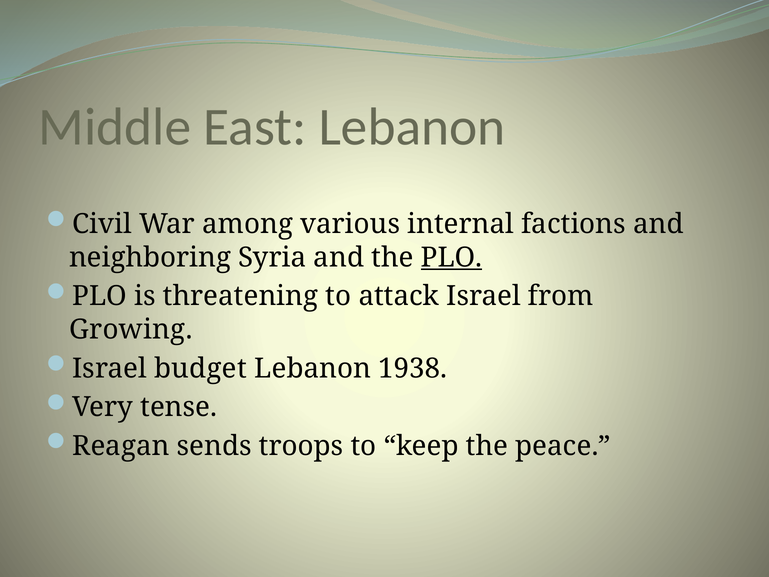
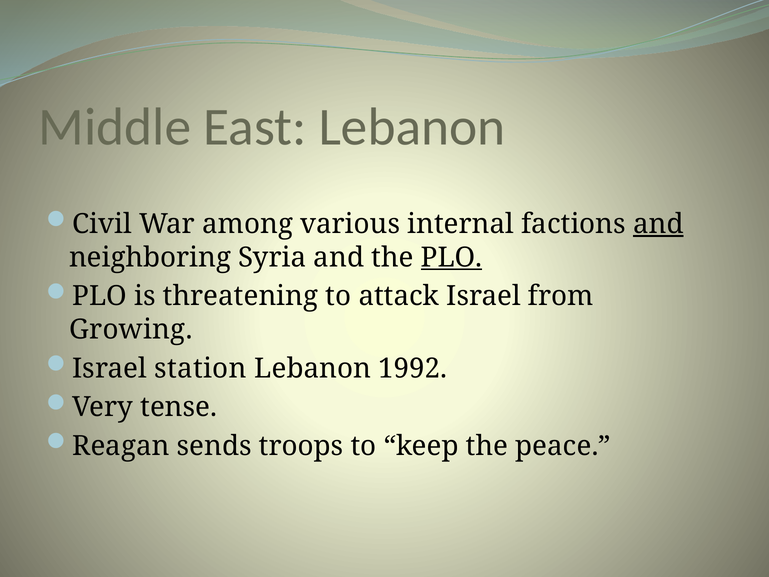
and at (658, 224) underline: none -> present
budget: budget -> station
1938: 1938 -> 1992
